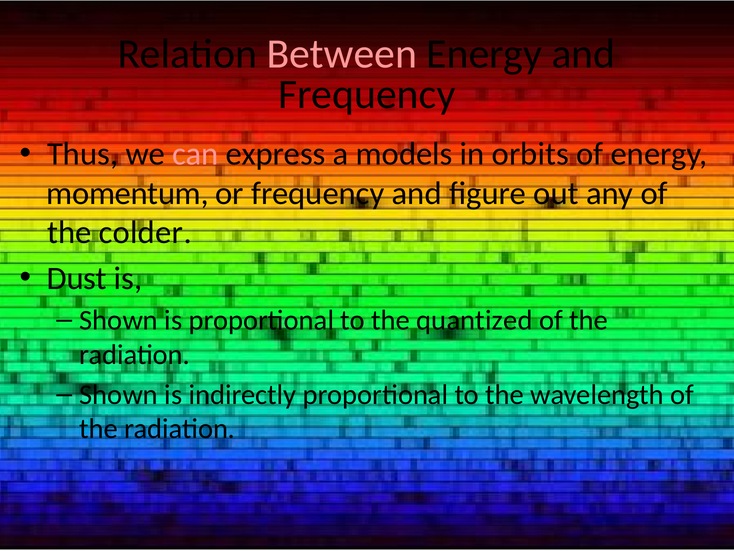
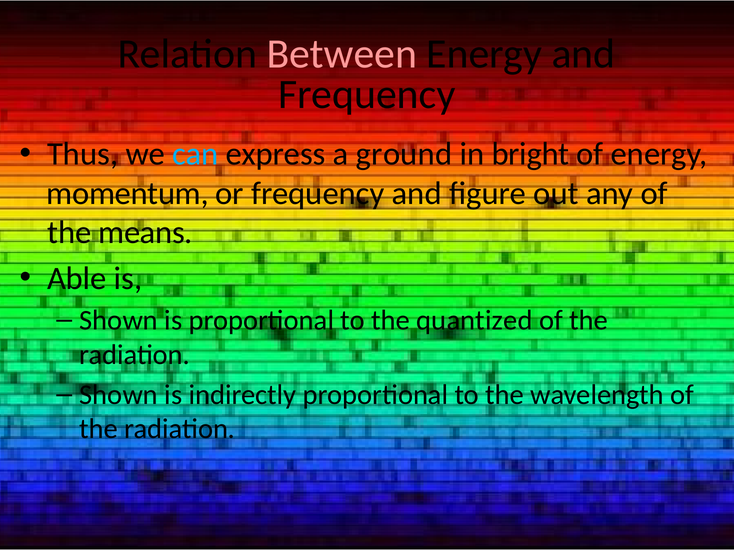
can colour: pink -> light blue
models: models -> ground
orbits: orbits -> bright
colder: colder -> means
Dust: Dust -> Able
